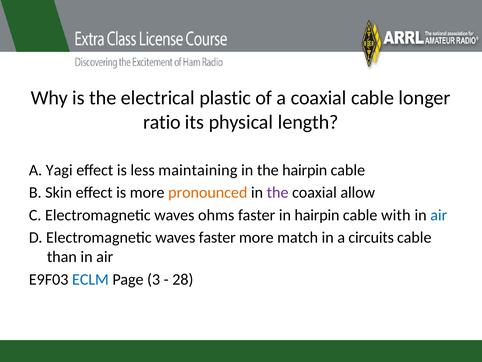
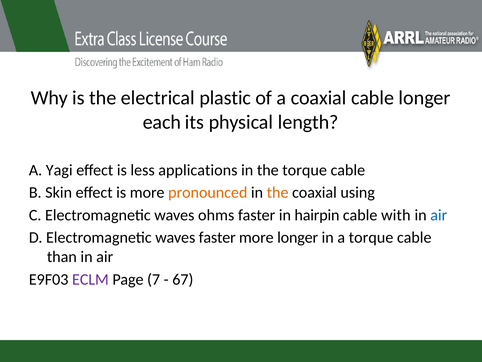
ratio: ratio -> each
maintaining: maintaining -> applications
the hairpin: hairpin -> torque
the at (278, 192) colour: purple -> orange
allow: allow -> using
more match: match -> longer
a circuits: circuits -> torque
ECLM colour: blue -> purple
3: 3 -> 7
28: 28 -> 67
